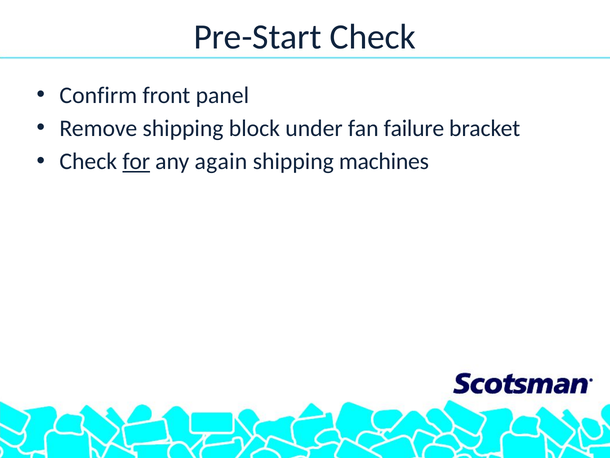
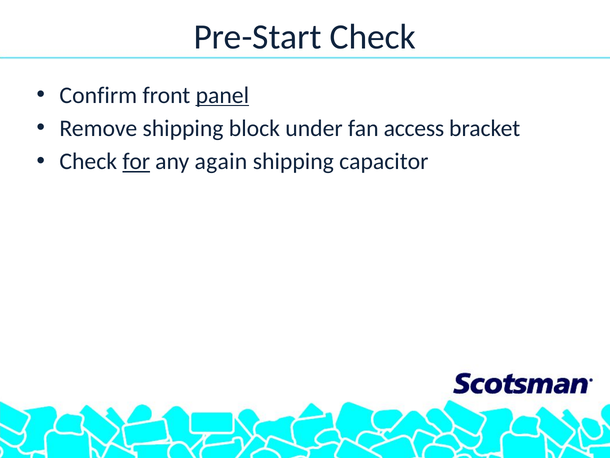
panel underline: none -> present
failure: failure -> access
machines: machines -> capacitor
